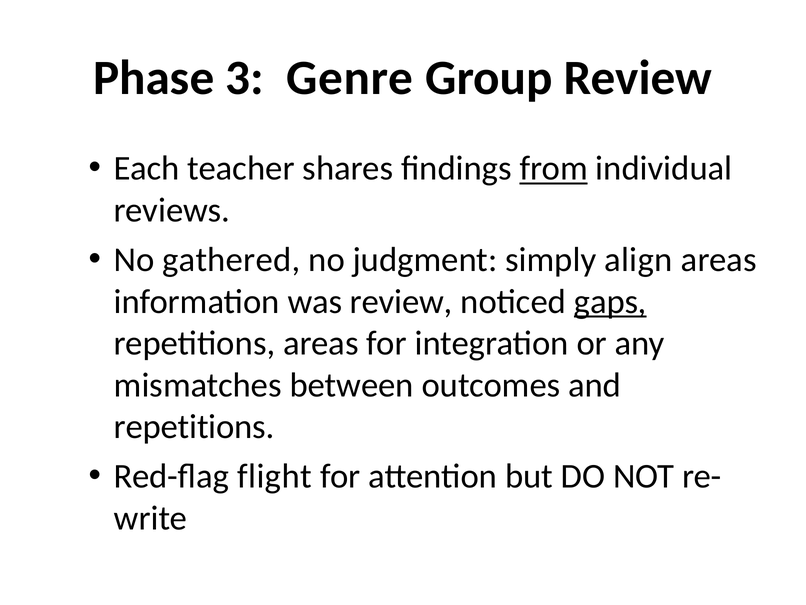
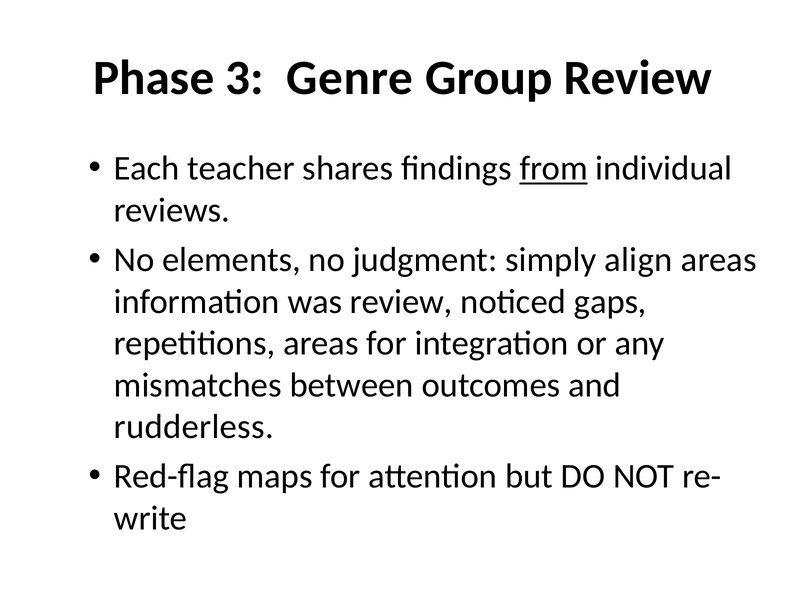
gathered: gathered -> elements
gaps underline: present -> none
repetitions at (194, 426): repetitions -> rudderless
flight: flight -> maps
